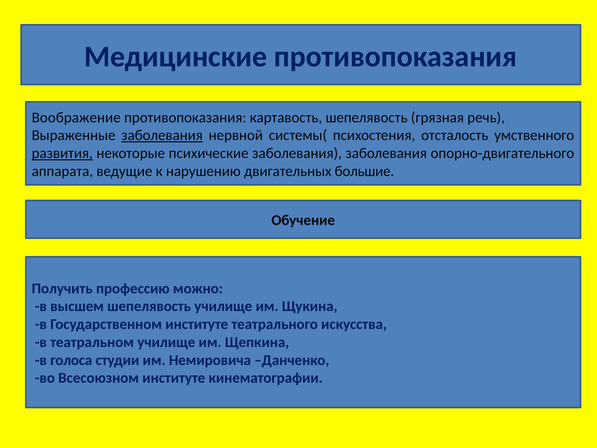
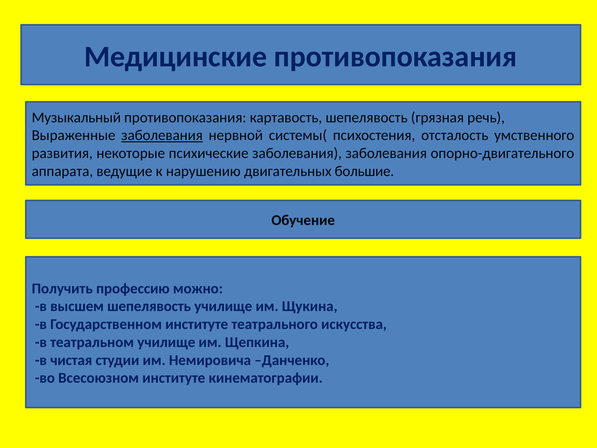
Воображение: Воображение -> Музыкальный
развития underline: present -> none
голоса: голоса -> чистая
